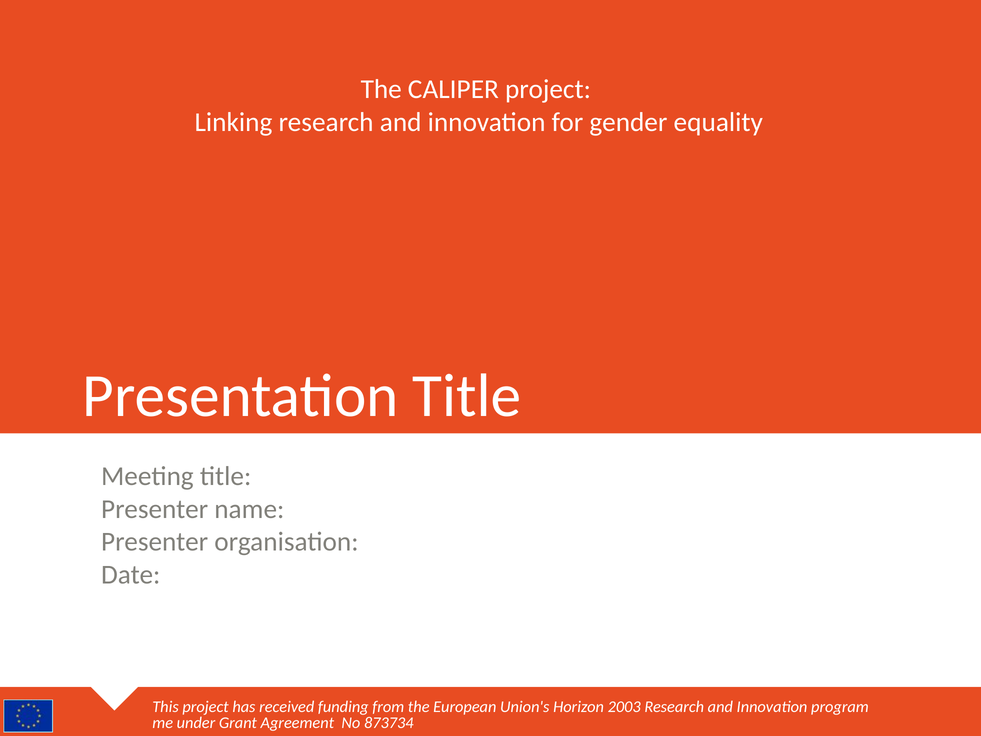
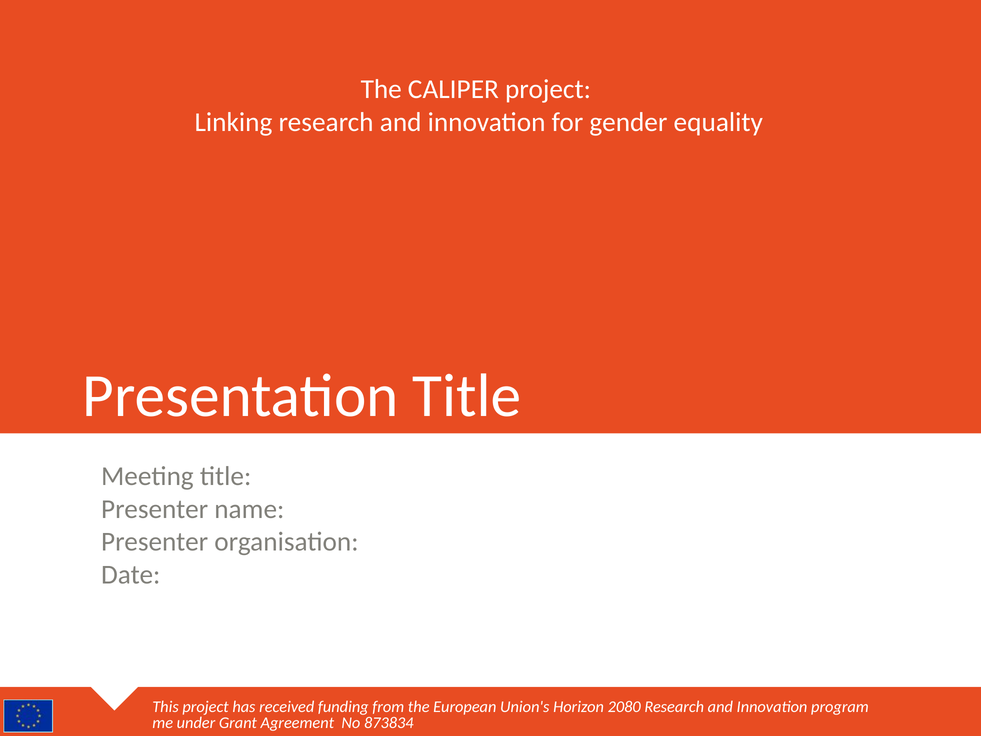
2003: 2003 -> 2080
873734: 873734 -> 873834
